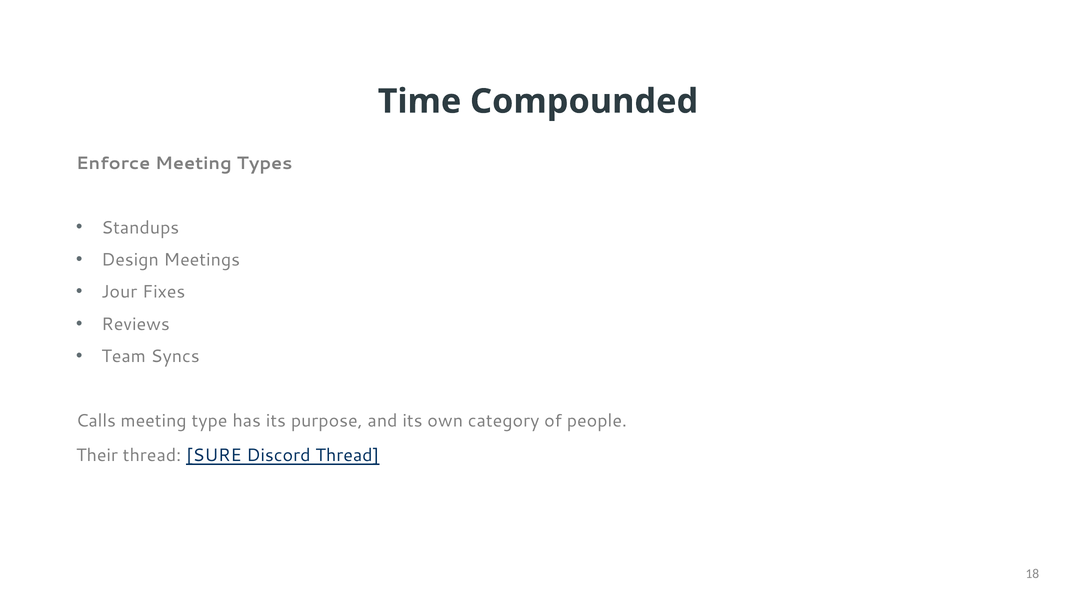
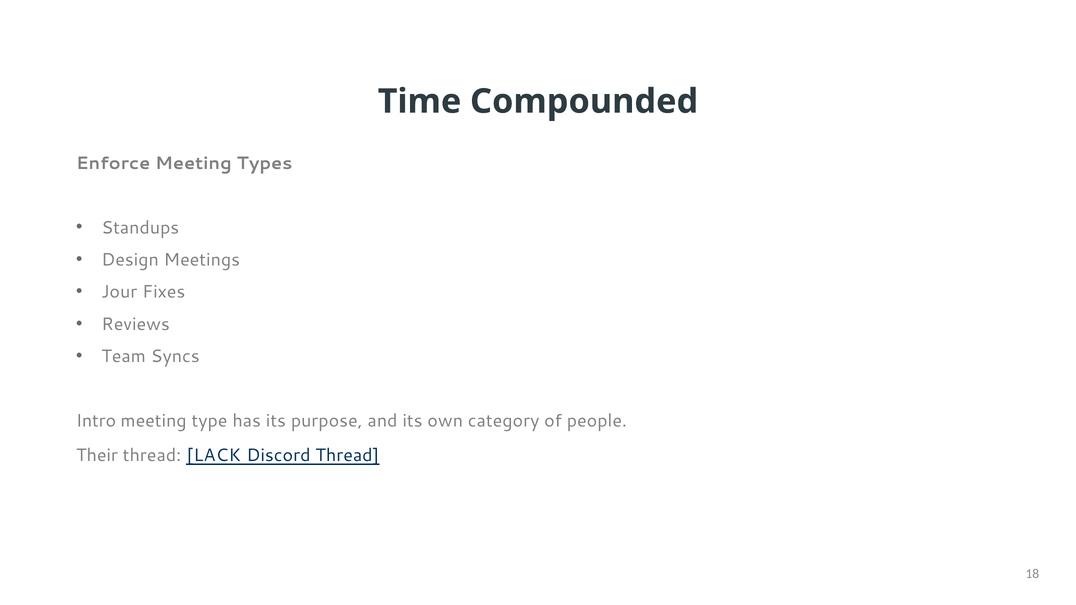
Calls: Calls -> Intro
SURE: SURE -> LACK
